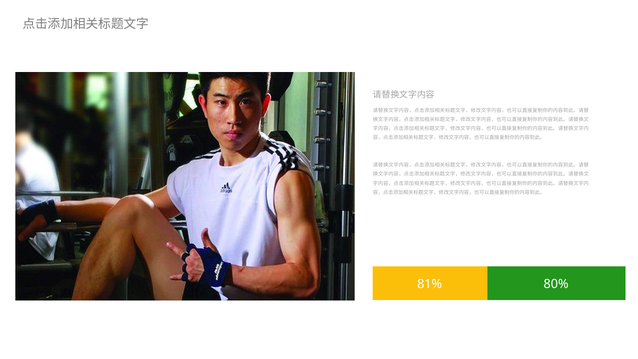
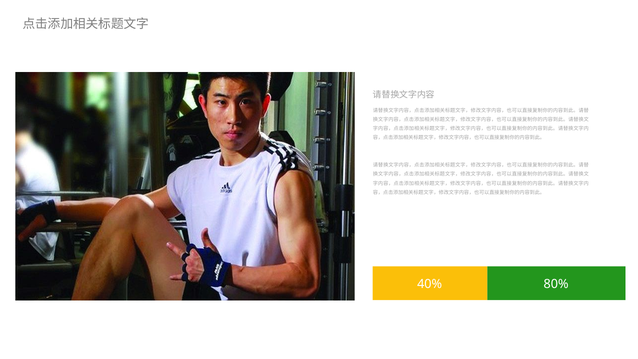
81%: 81% -> 40%
